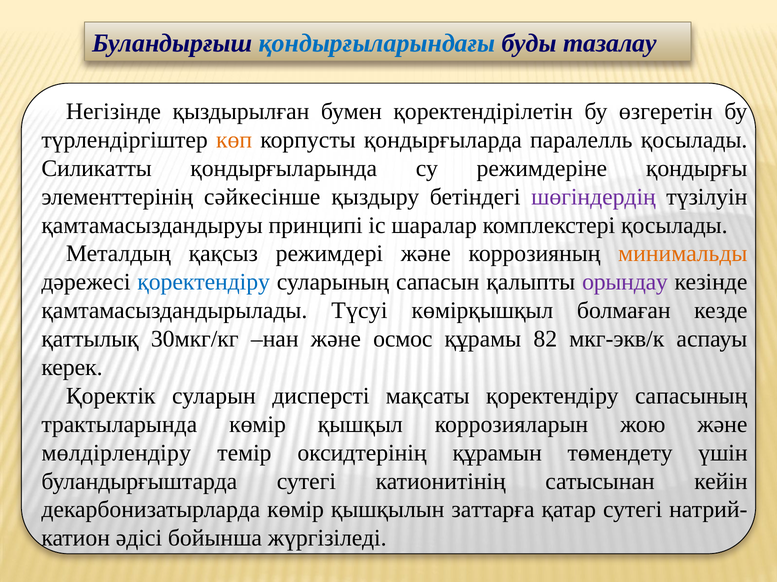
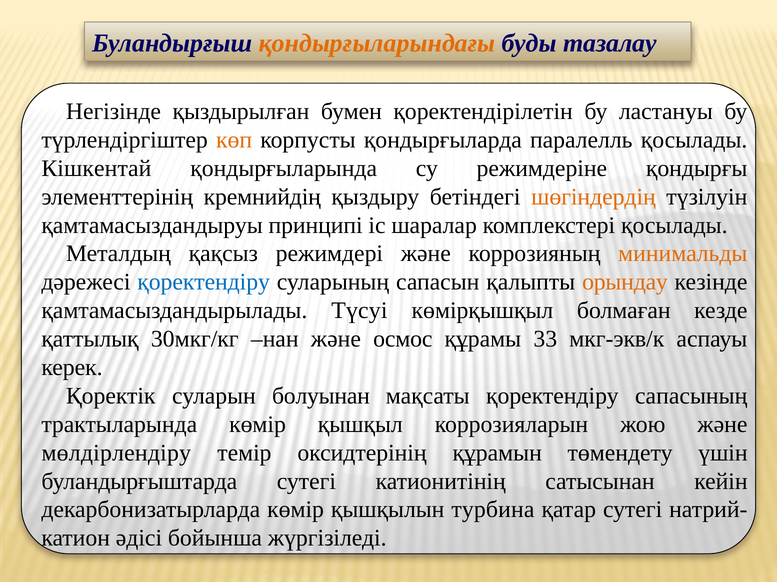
қондырғыларындағы colour: blue -> orange
өзгеретін: өзгеретін -> ластануы
Силикатты: Силикатты -> Кішкентай
сәйкесінше: сәйкесінше -> кремнийдің
шөгіндердің colour: purple -> orange
орындау colour: purple -> orange
82: 82 -> 33
дисперсті: дисперсті -> болуынан
заттарға: заттарға -> турбина
